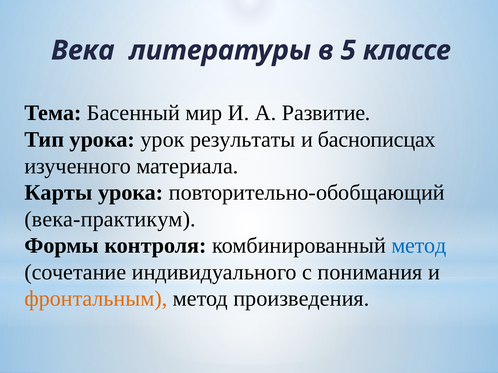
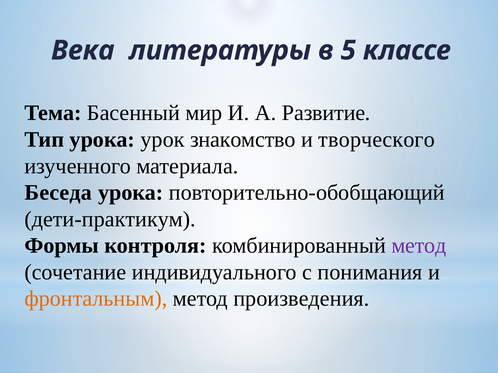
результаты: результаты -> знакомство
баснописцах: баснописцах -> творческого
Карты: Карты -> Беседа
века-практикум: века-практикум -> дети-практикум
метод at (419, 246) colour: blue -> purple
